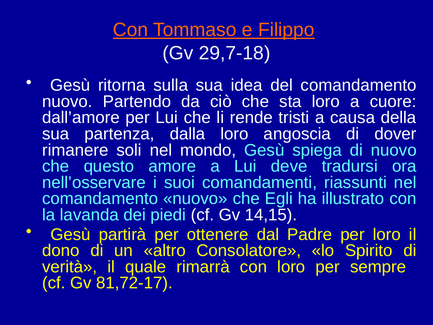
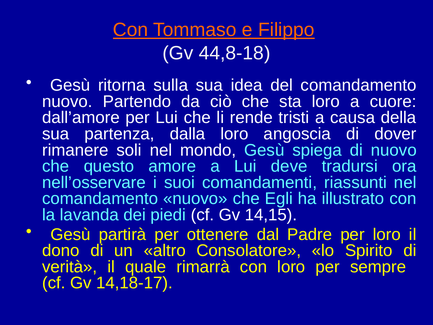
29,7-18: 29,7-18 -> 44,8-18
81,72-17: 81,72-17 -> 14,18-17
